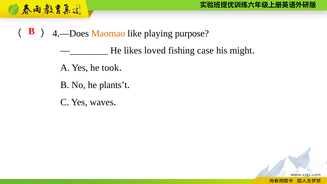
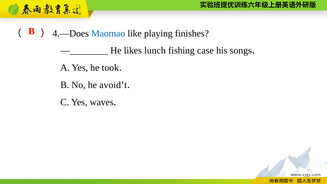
Maomao colour: orange -> blue
purpose: purpose -> finishes
loved: loved -> lunch
might: might -> songs
plants’t: plants’t -> avoid’t
